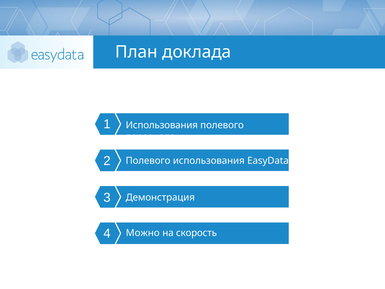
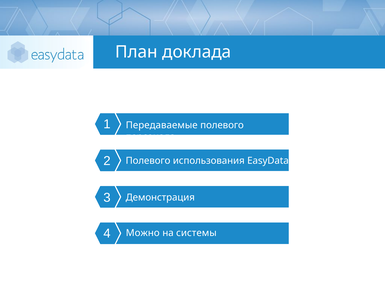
Использования at (162, 125): Использования -> Передаваемые
скорость: скорость -> системы
